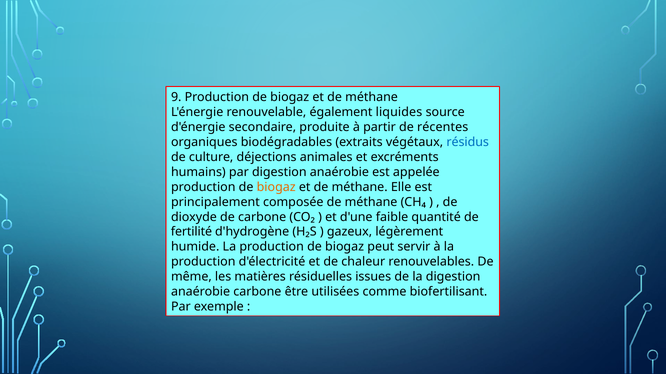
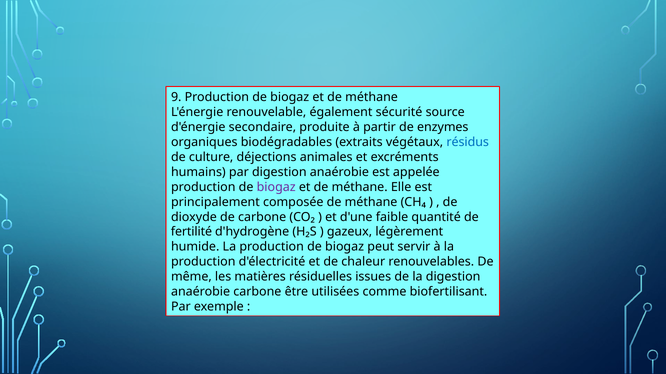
liquides: liquides -> sécurité
récentes: récentes -> enzymes
biogaz at (276, 187) colour: orange -> purple
